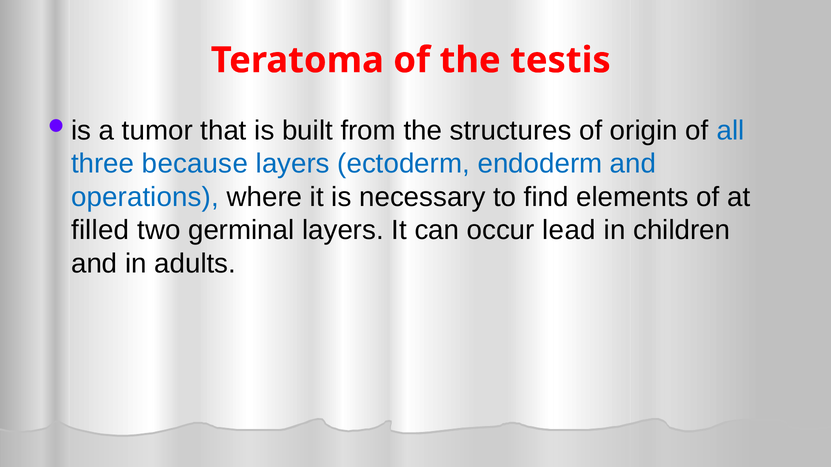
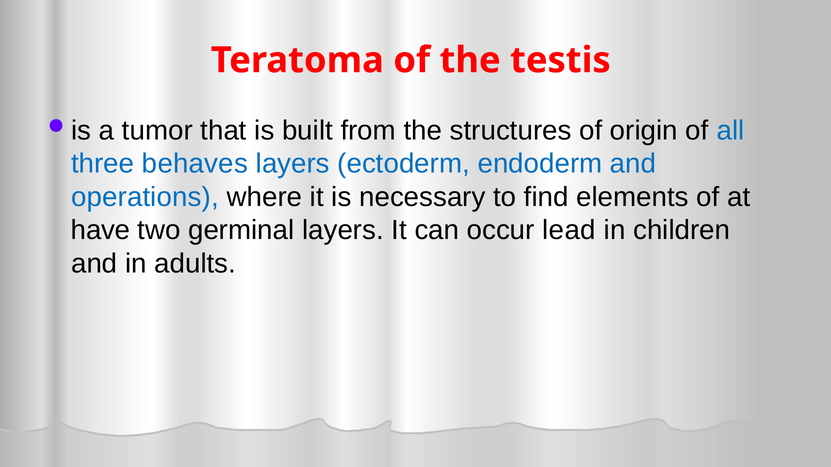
because: because -> behaves
filled: filled -> have
